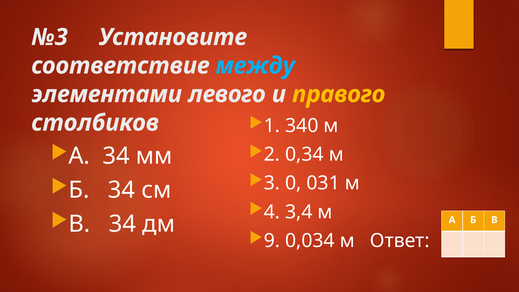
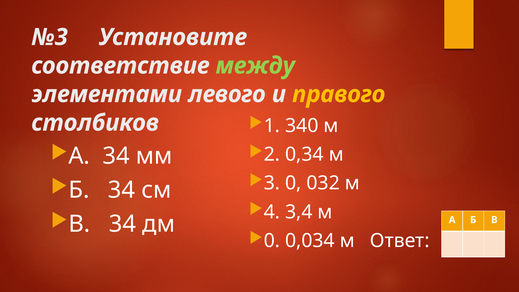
между colour: light blue -> light green
031: 031 -> 032
9 at (272, 241): 9 -> 0
